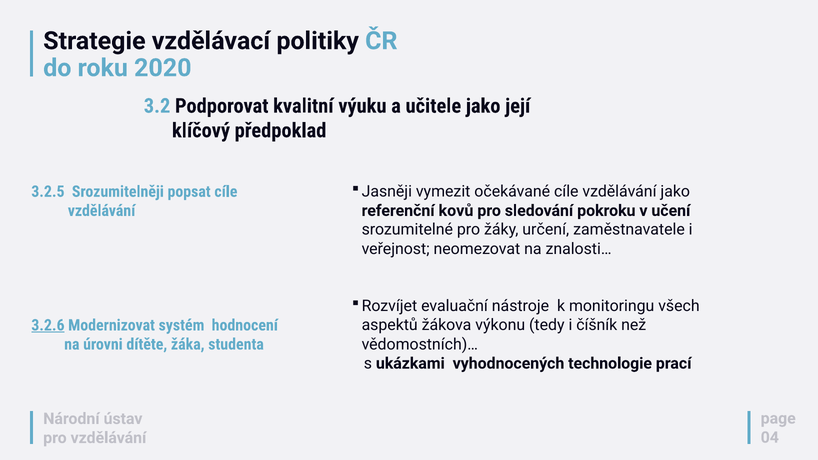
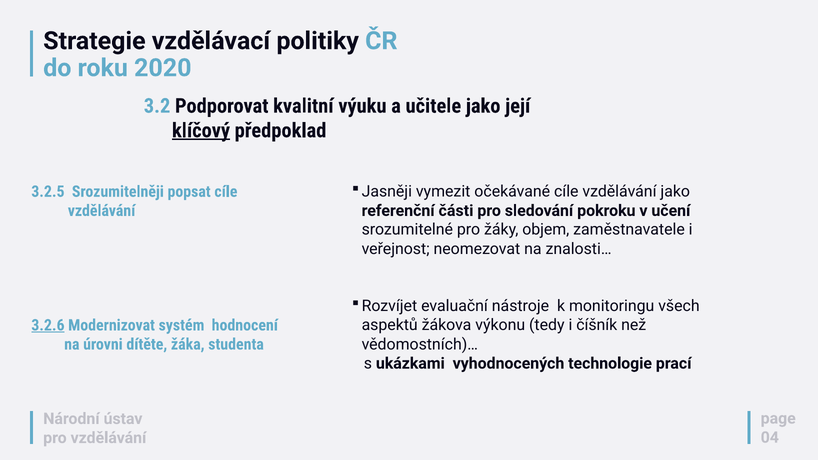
klíčový underline: none -> present
kovů: kovů -> části
určení: určení -> objem
